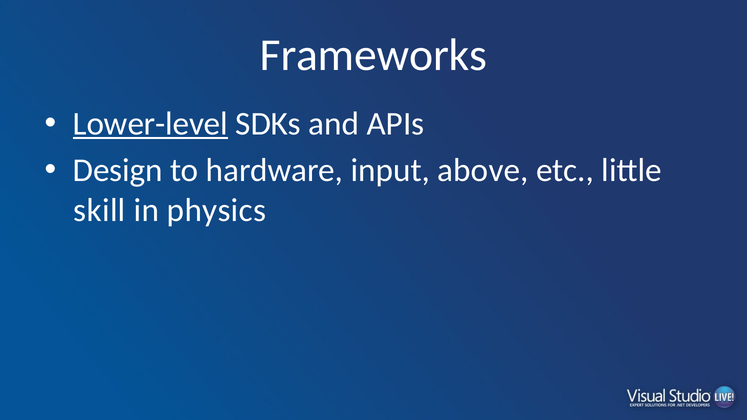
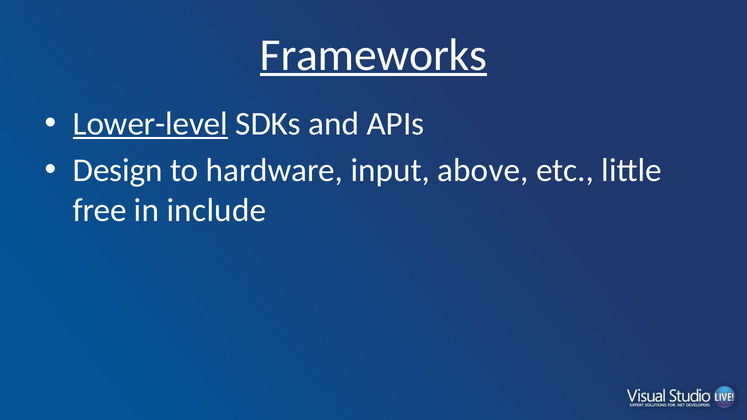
Frameworks underline: none -> present
skill: skill -> free
physics: physics -> include
